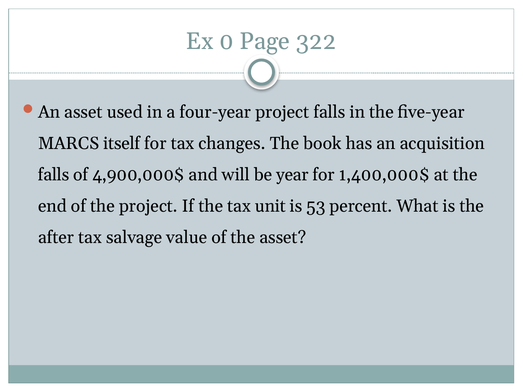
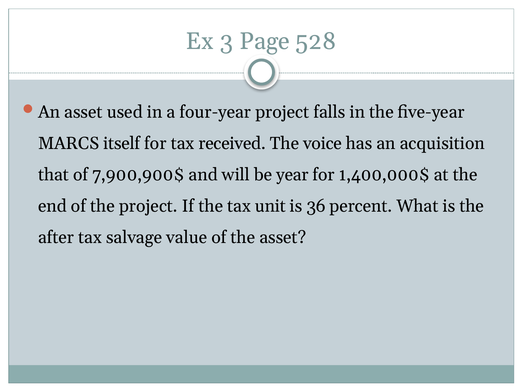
0: 0 -> 3
322: 322 -> 528
changes: changes -> received
book: book -> voice
falls at (54, 175): falls -> that
4,900,000$: 4,900,000$ -> 7,900,900$
53: 53 -> 36
